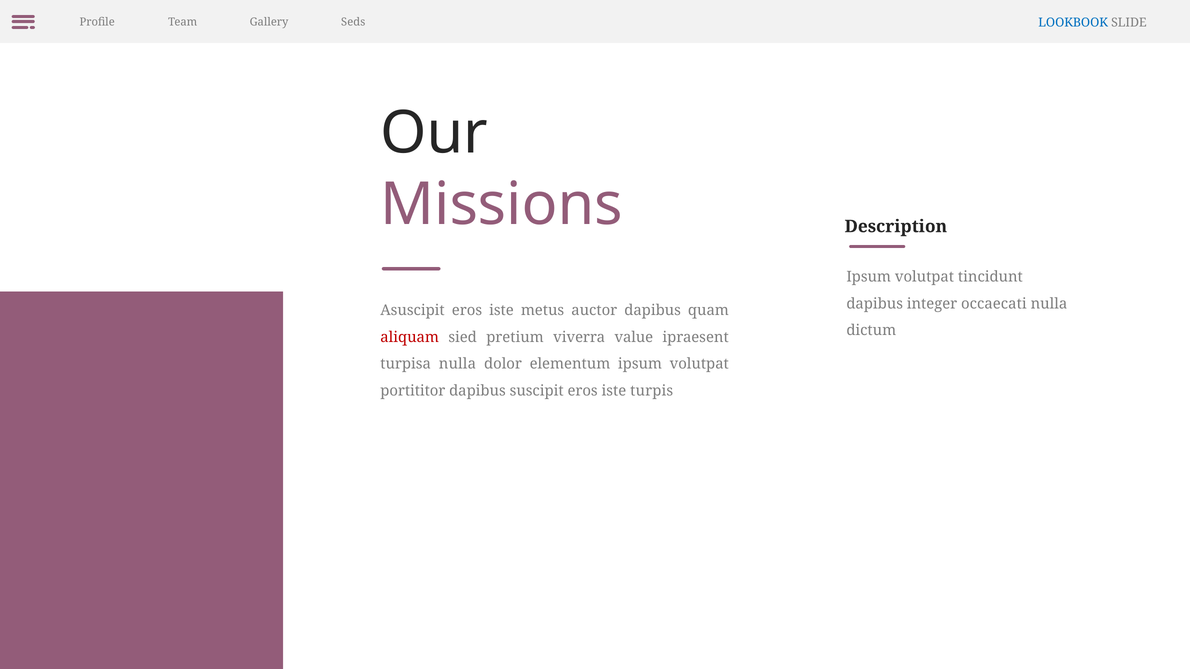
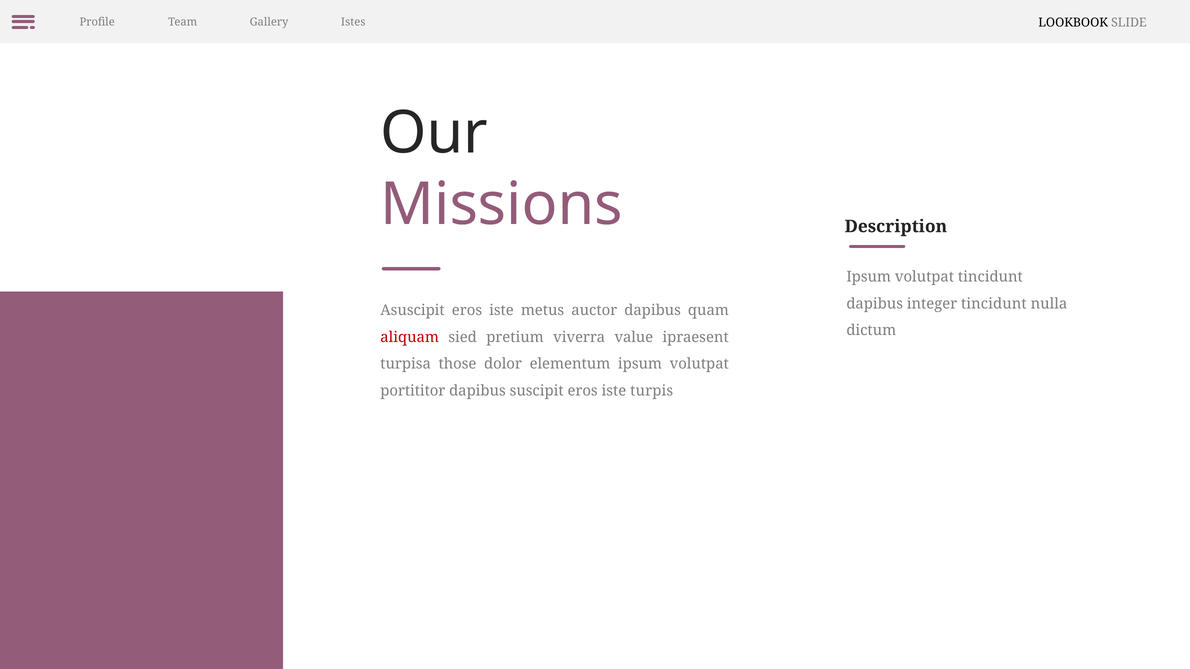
Seds: Seds -> Istes
LOOKBOOK colour: blue -> black
integer occaecati: occaecati -> tincidunt
turpisa nulla: nulla -> those
